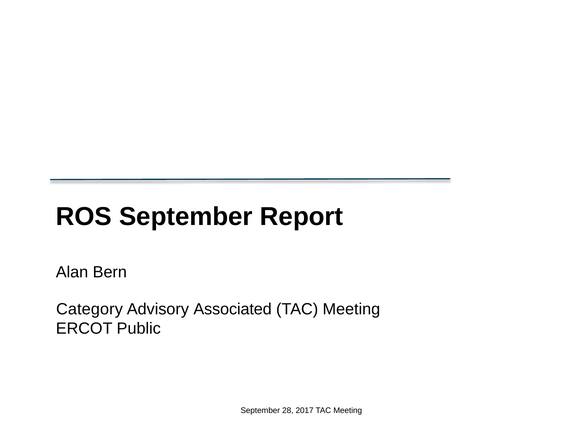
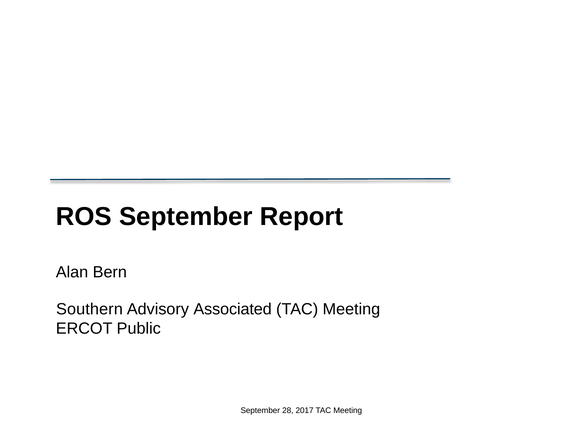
Category: Category -> Southern
